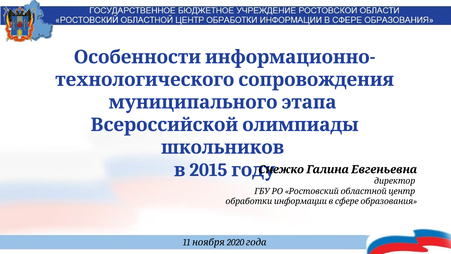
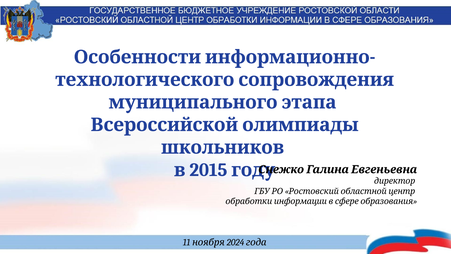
2020: 2020 -> 2024
